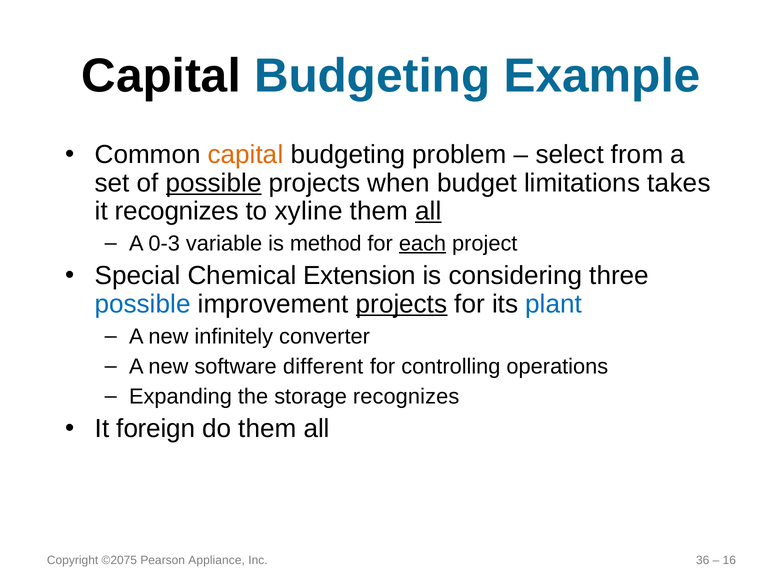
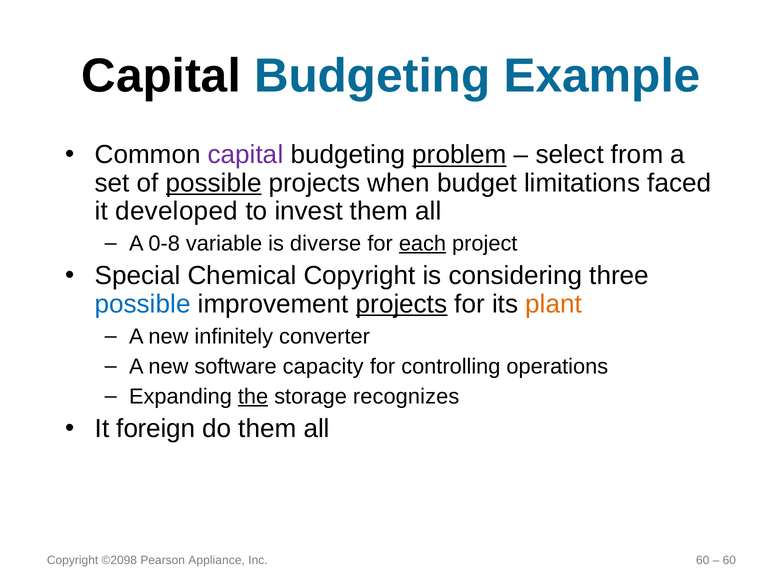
capital at (246, 155) colour: orange -> purple
problem underline: none -> present
takes: takes -> faced
it recognizes: recognizes -> developed
xyline: xyline -> invest
all at (428, 211) underline: present -> none
0-3: 0-3 -> 0-8
method: method -> diverse
Chemical Extension: Extension -> Copyright
plant colour: blue -> orange
different: different -> capacity
the underline: none -> present
©2075: ©2075 -> ©2098
Inc 36: 36 -> 60
16 at (729, 561): 16 -> 60
